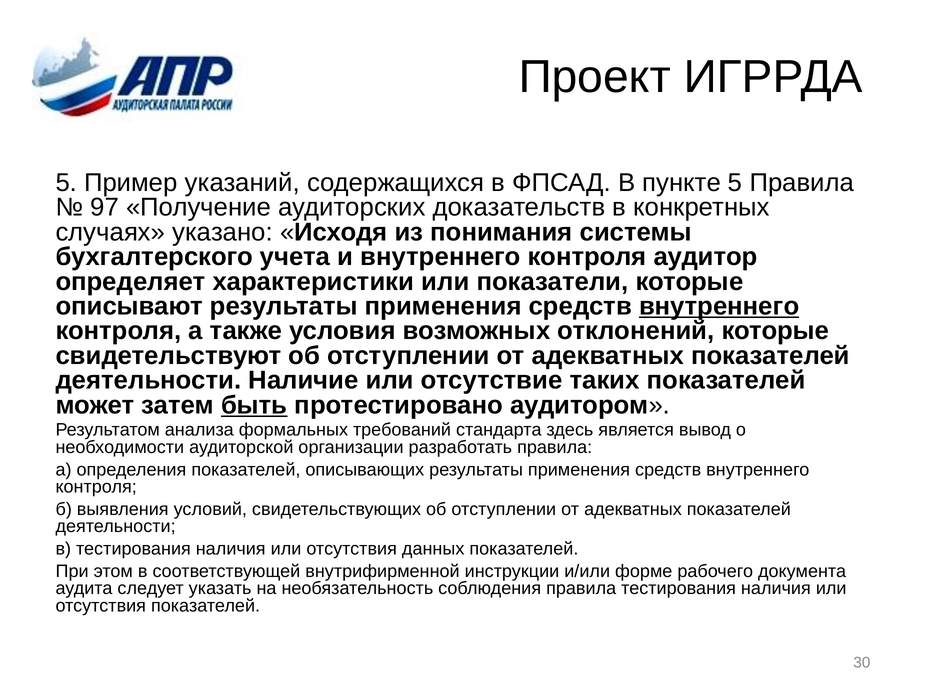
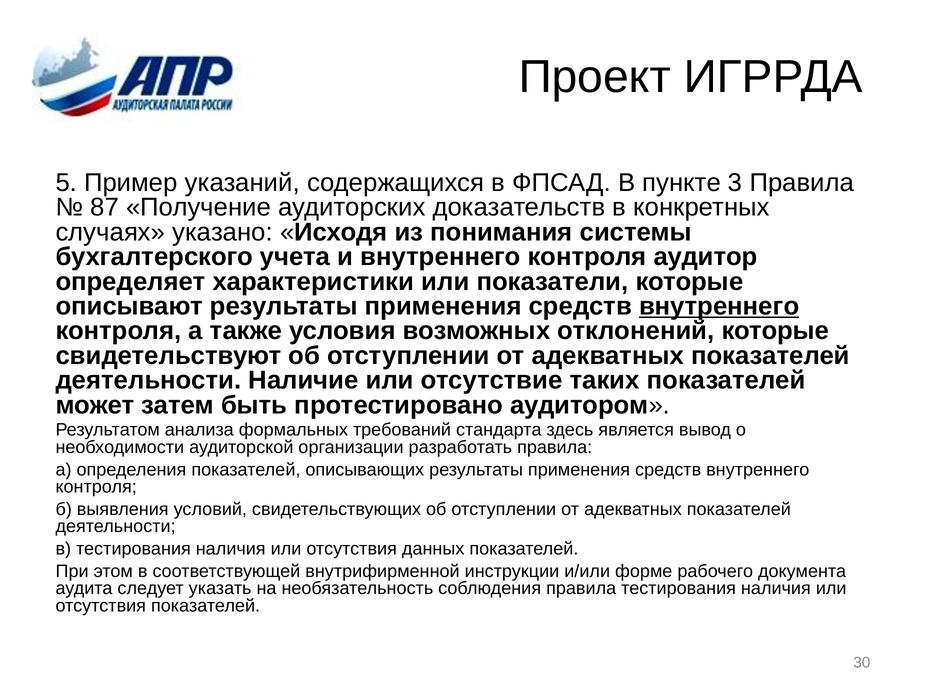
пункте 5: 5 -> 3
97: 97 -> 87
быть underline: present -> none
